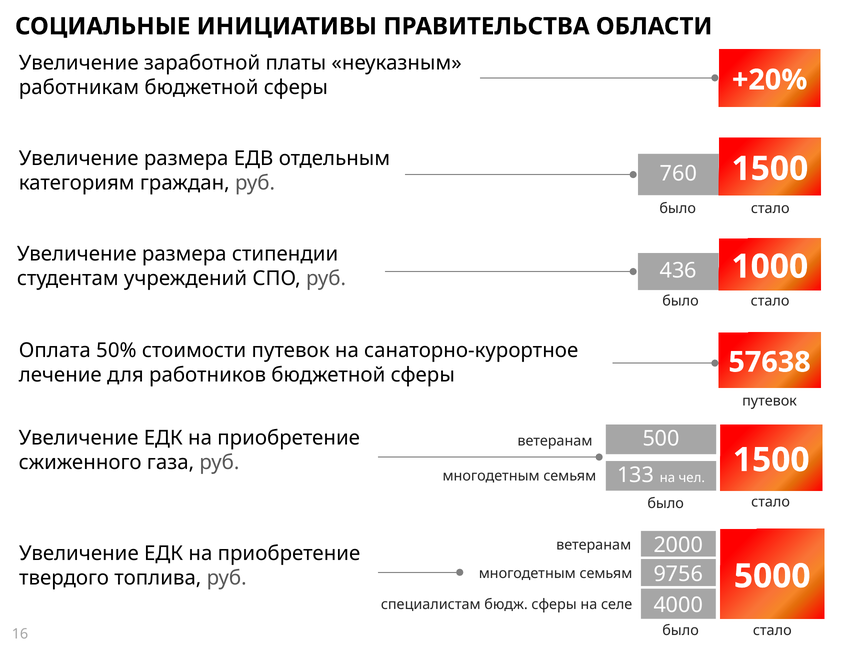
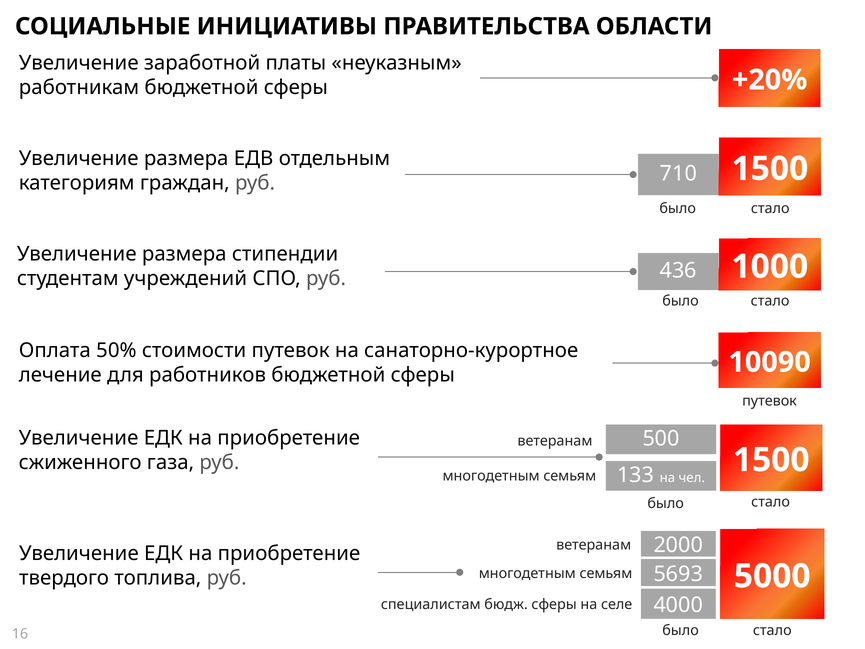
760: 760 -> 710
57638: 57638 -> 10090
9756: 9756 -> 5693
